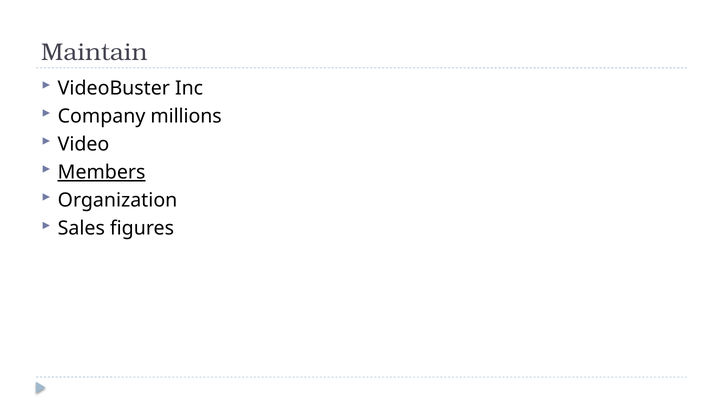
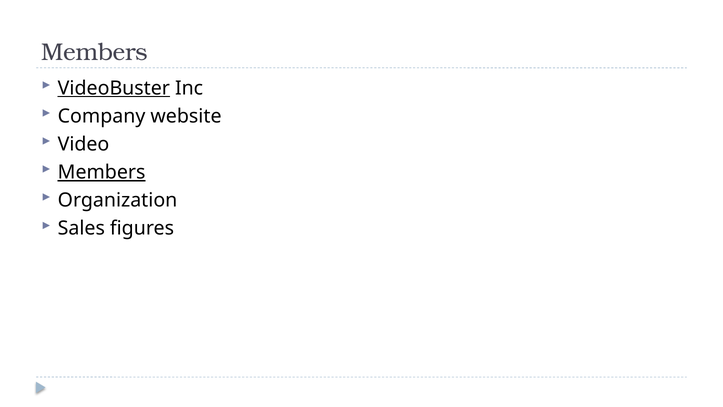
Maintain at (95, 52): Maintain -> Members
VideoBuster underline: none -> present
millions: millions -> website
